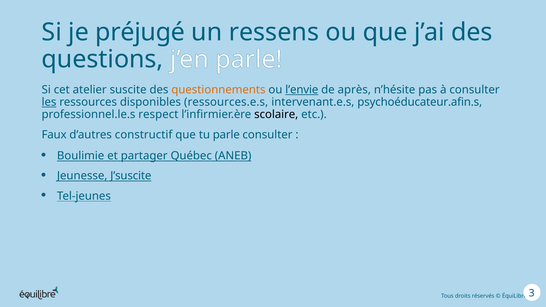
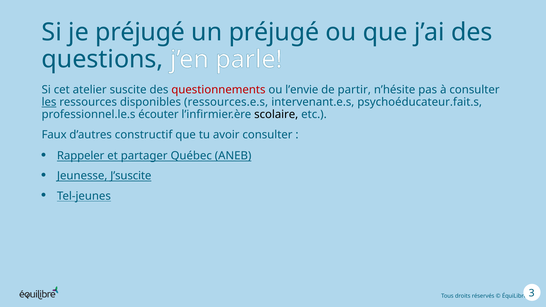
un ressens: ressens -> préjugé
questionnements colour: orange -> red
l’envie underline: present -> none
après: après -> partir
psychoéducateur.afin.s: psychoéducateur.afin.s -> psychoéducateur.fait.s
respect: respect -> écouter
tu parle: parle -> avoir
Boulimie: Boulimie -> Rappeler
